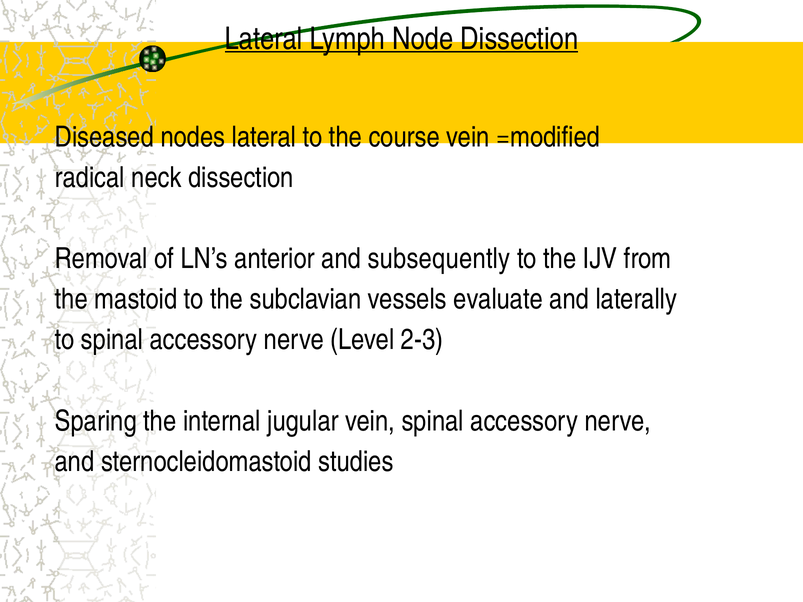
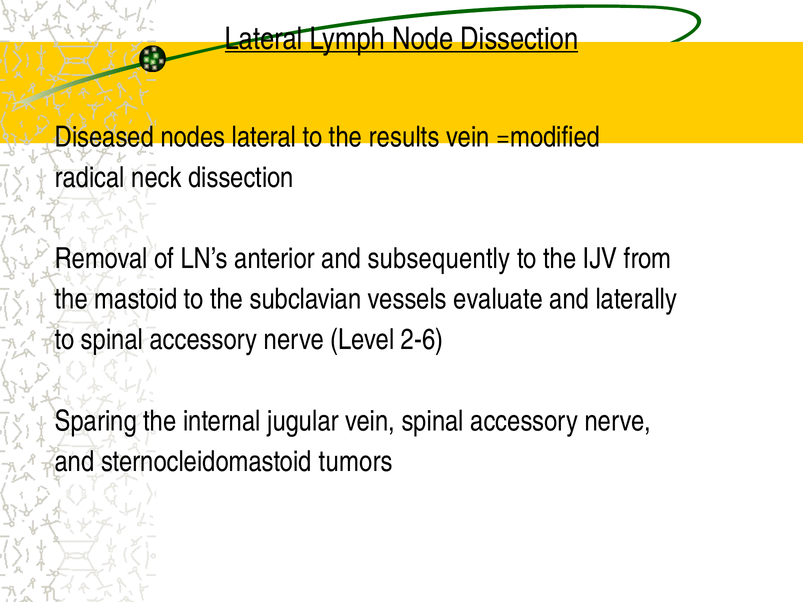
course: course -> results
2-3: 2-3 -> 2-6
studies: studies -> tumors
